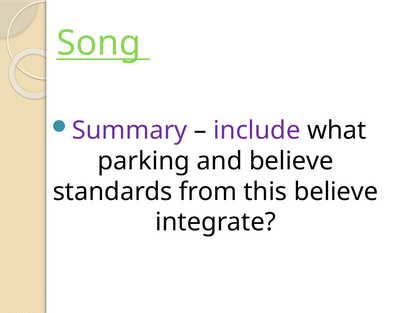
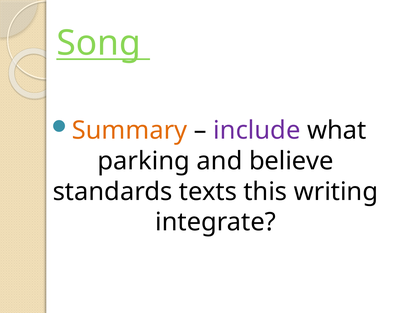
Summary colour: purple -> orange
from: from -> texts
this believe: believe -> writing
